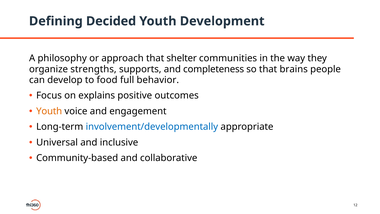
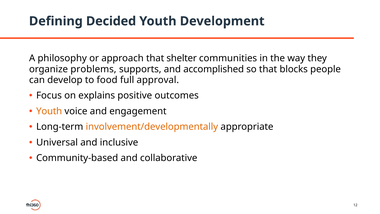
strengths: strengths -> problems
completeness: completeness -> accomplished
brains: brains -> blocks
behavior: behavior -> approval
involvement/developmentally colour: blue -> orange
